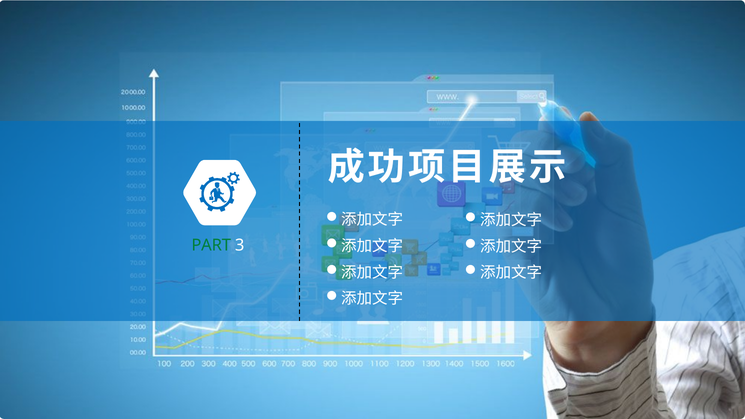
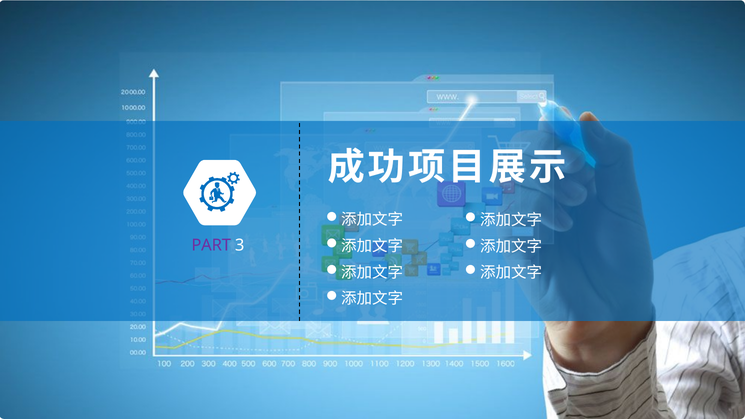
PART colour: green -> purple
